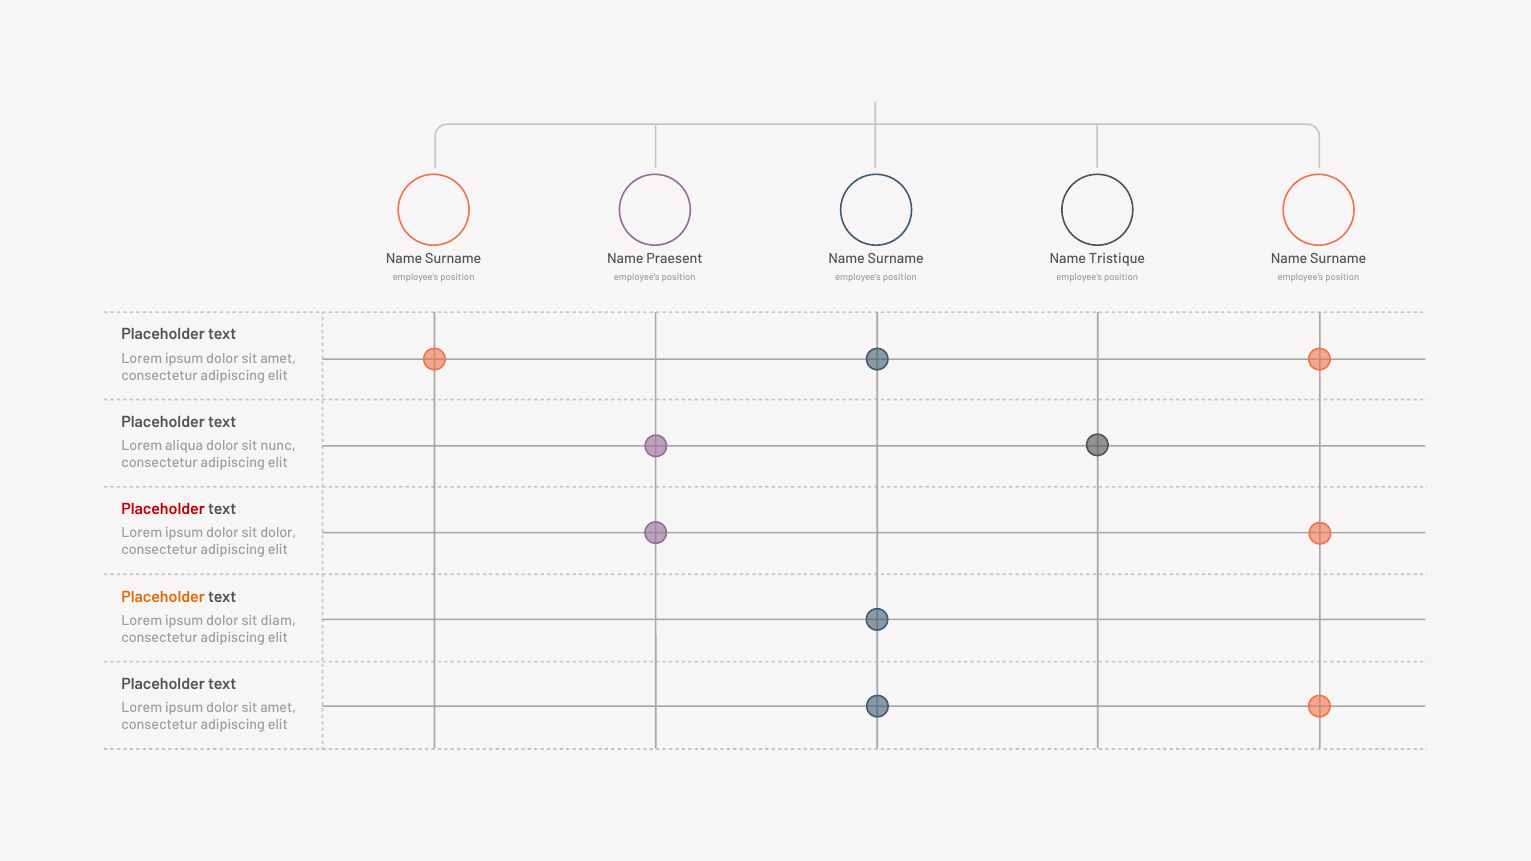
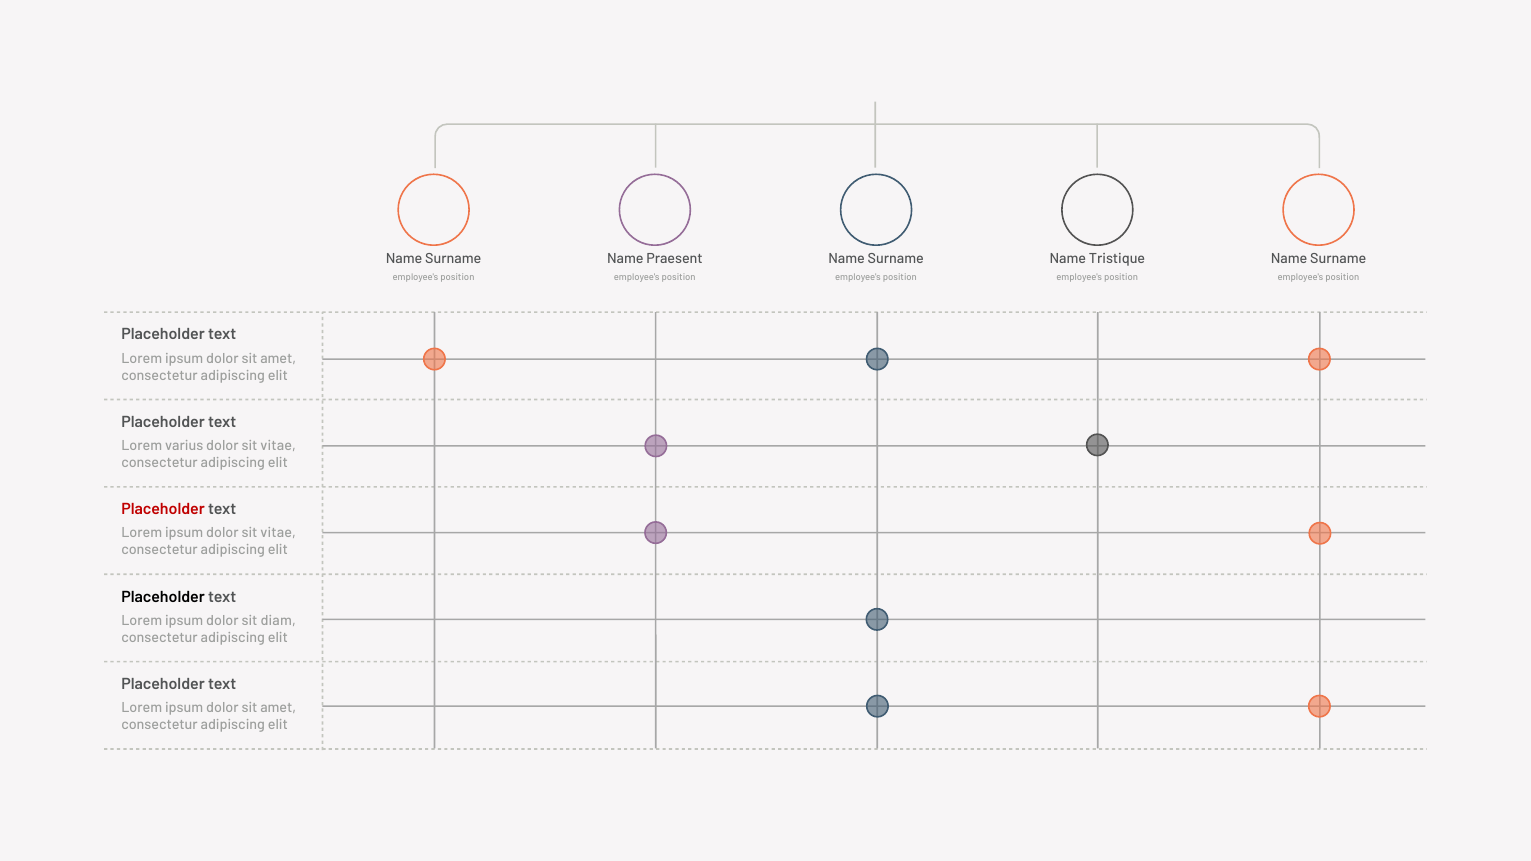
aliqua: aliqua -> varius
nunc at (278, 446): nunc -> vitae
ipsum dolor sit dolor: dolor -> vitae
Placeholder at (163, 597) colour: orange -> black
